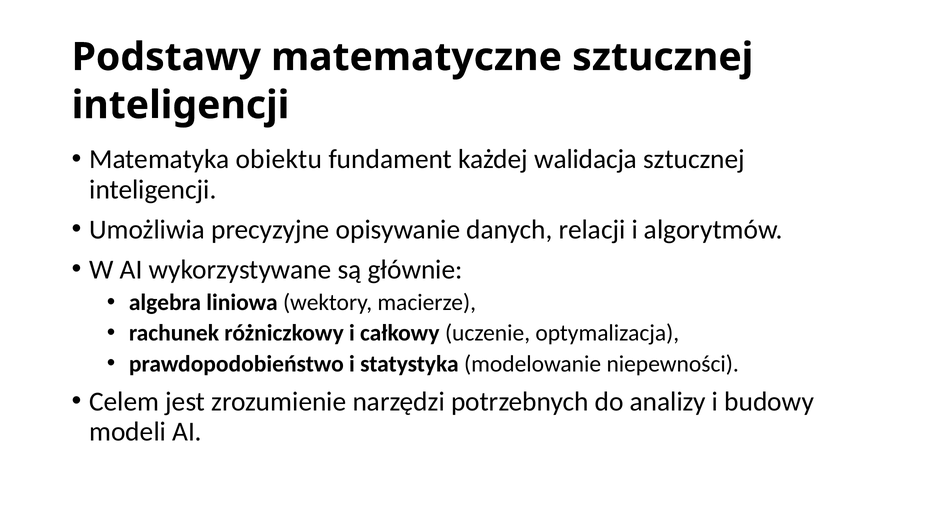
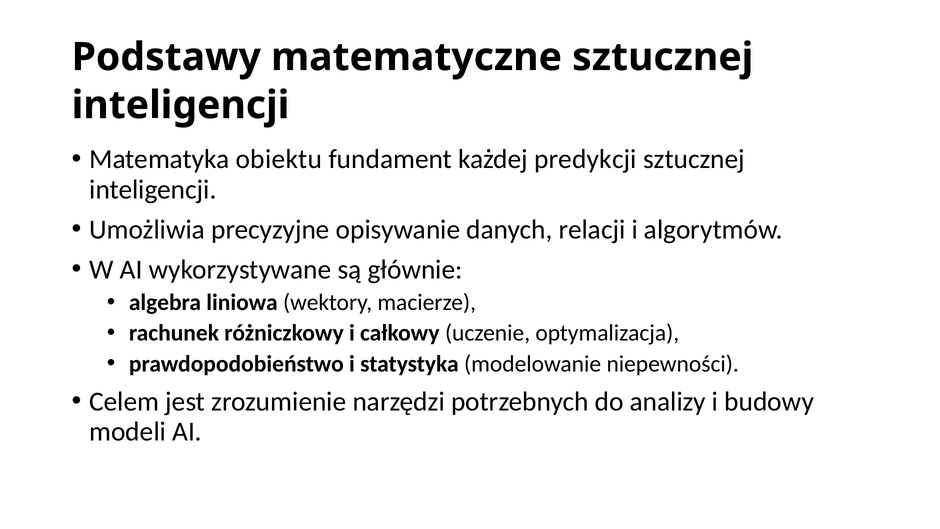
walidacja: walidacja -> predykcji
